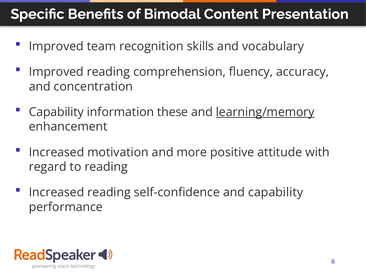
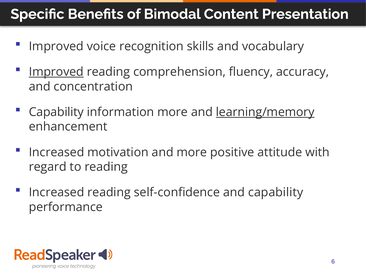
team: team -> voice
Improved at (56, 72) underline: none -> present
information these: these -> more
